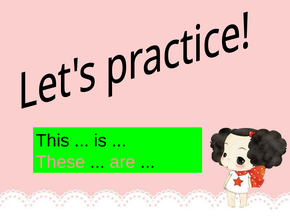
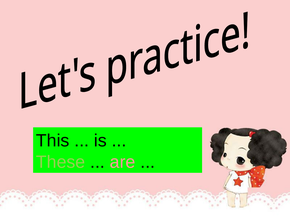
These colour: pink -> light green
